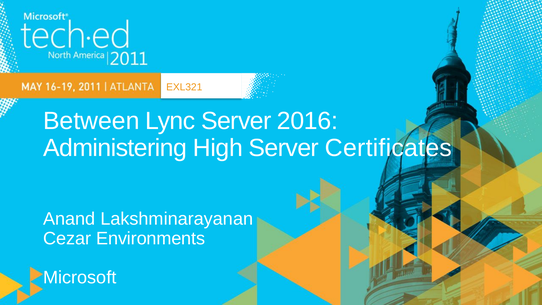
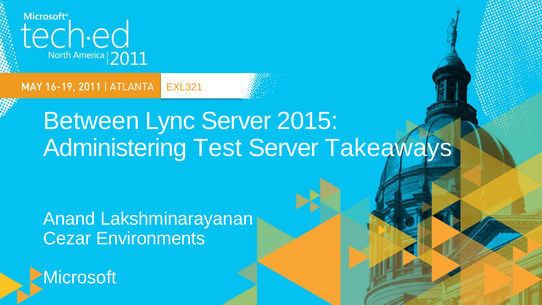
2016: 2016 -> 2015
High: High -> Test
Certificates: Certificates -> Takeaways
